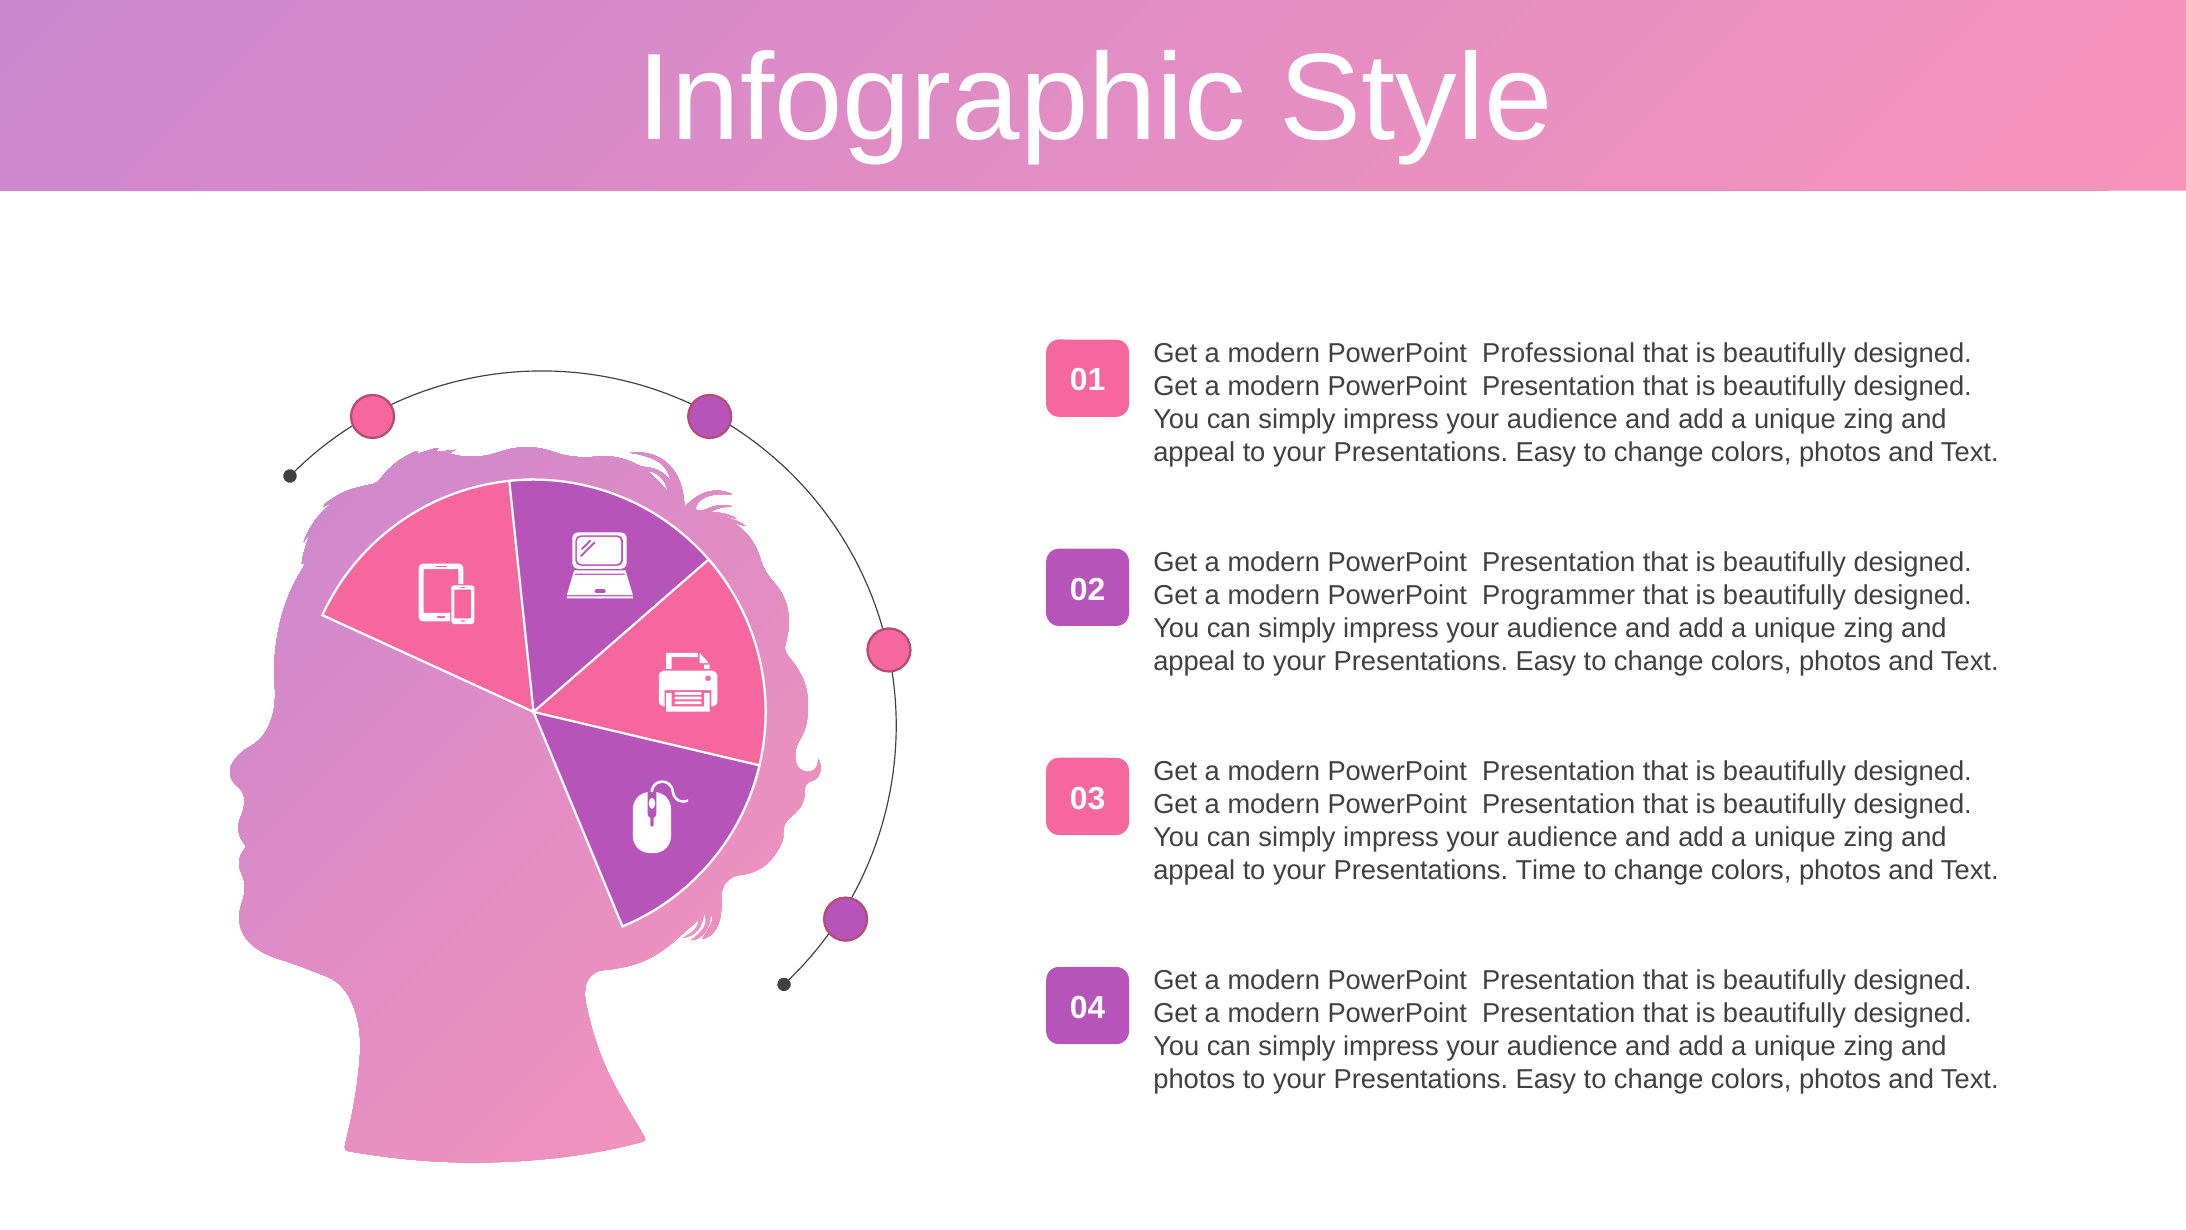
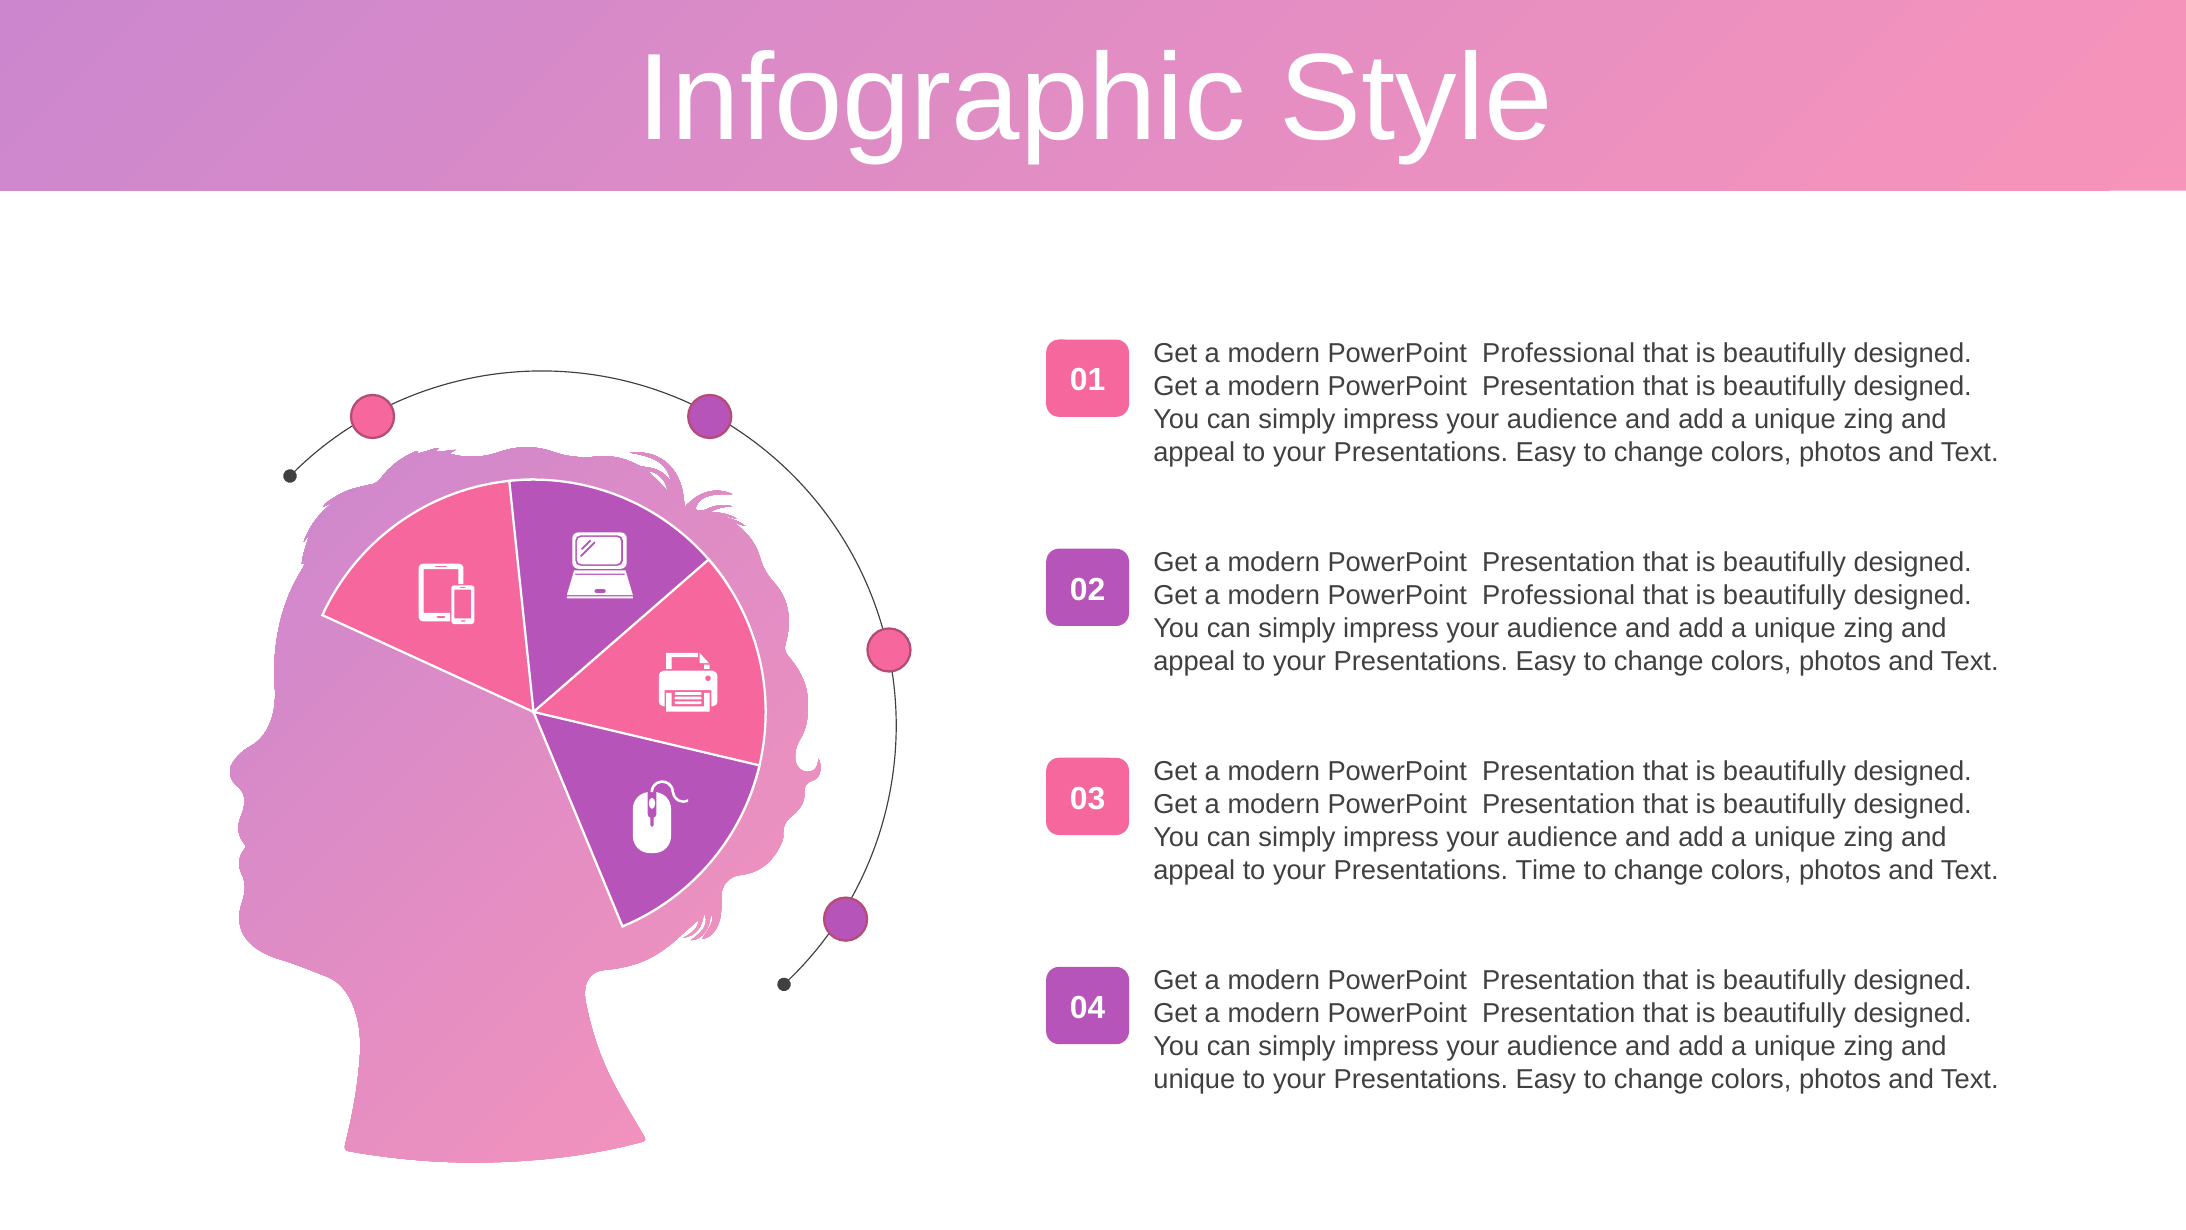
Programmer at (1559, 595): Programmer -> Professional
photos at (1194, 1079): photos -> unique
